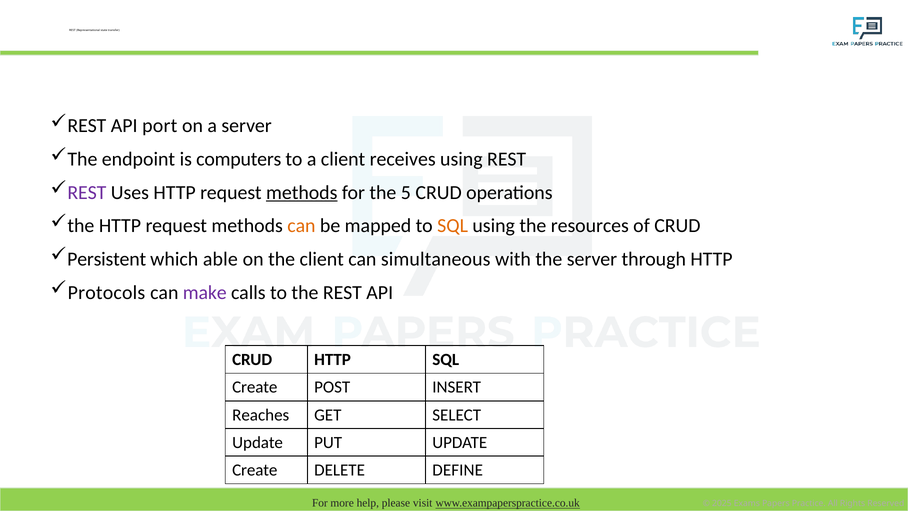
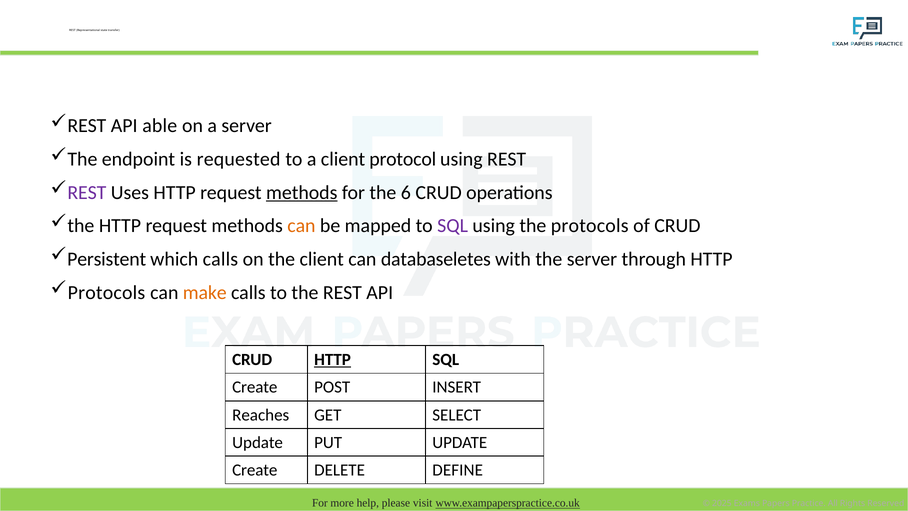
port: port -> able
computers: computers -> requested
receives: receives -> protocol
5: 5 -> 6
SQL at (453, 226) colour: orange -> purple
the resources: resources -> protocols
which able: able -> calls
simultaneous: simultaneous -> databaseletes
make colour: purple -> orange
HTTP at (333, 359) underline: none -> present
